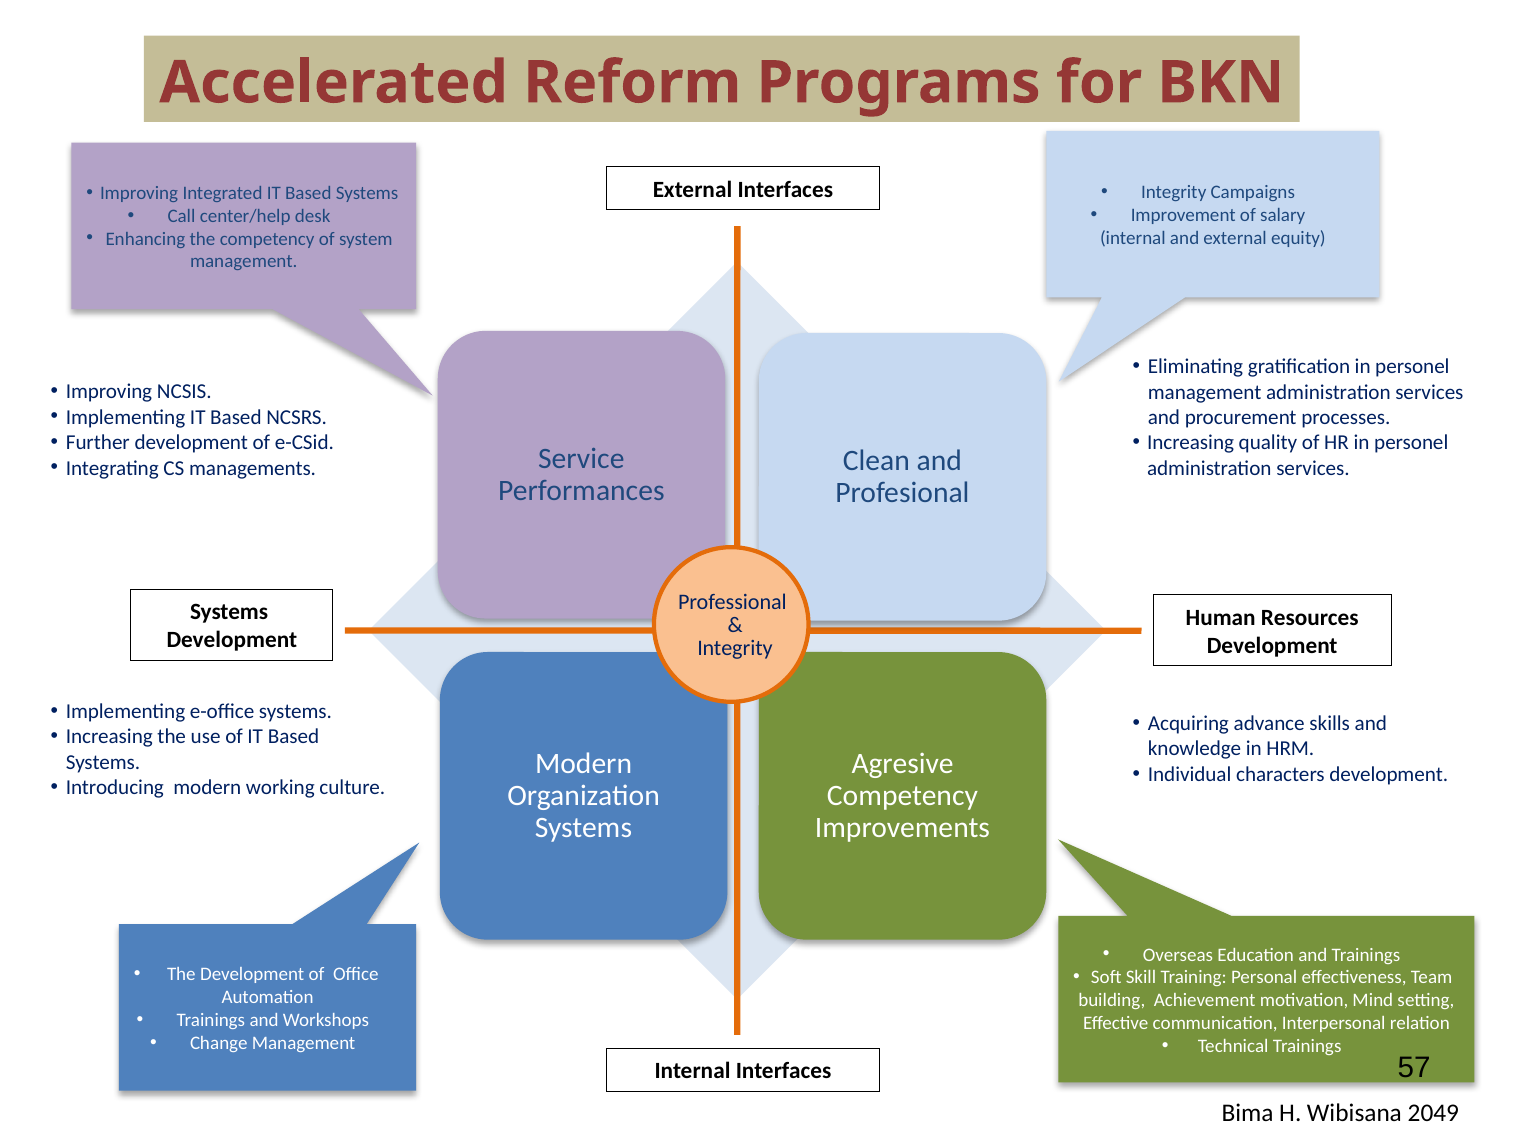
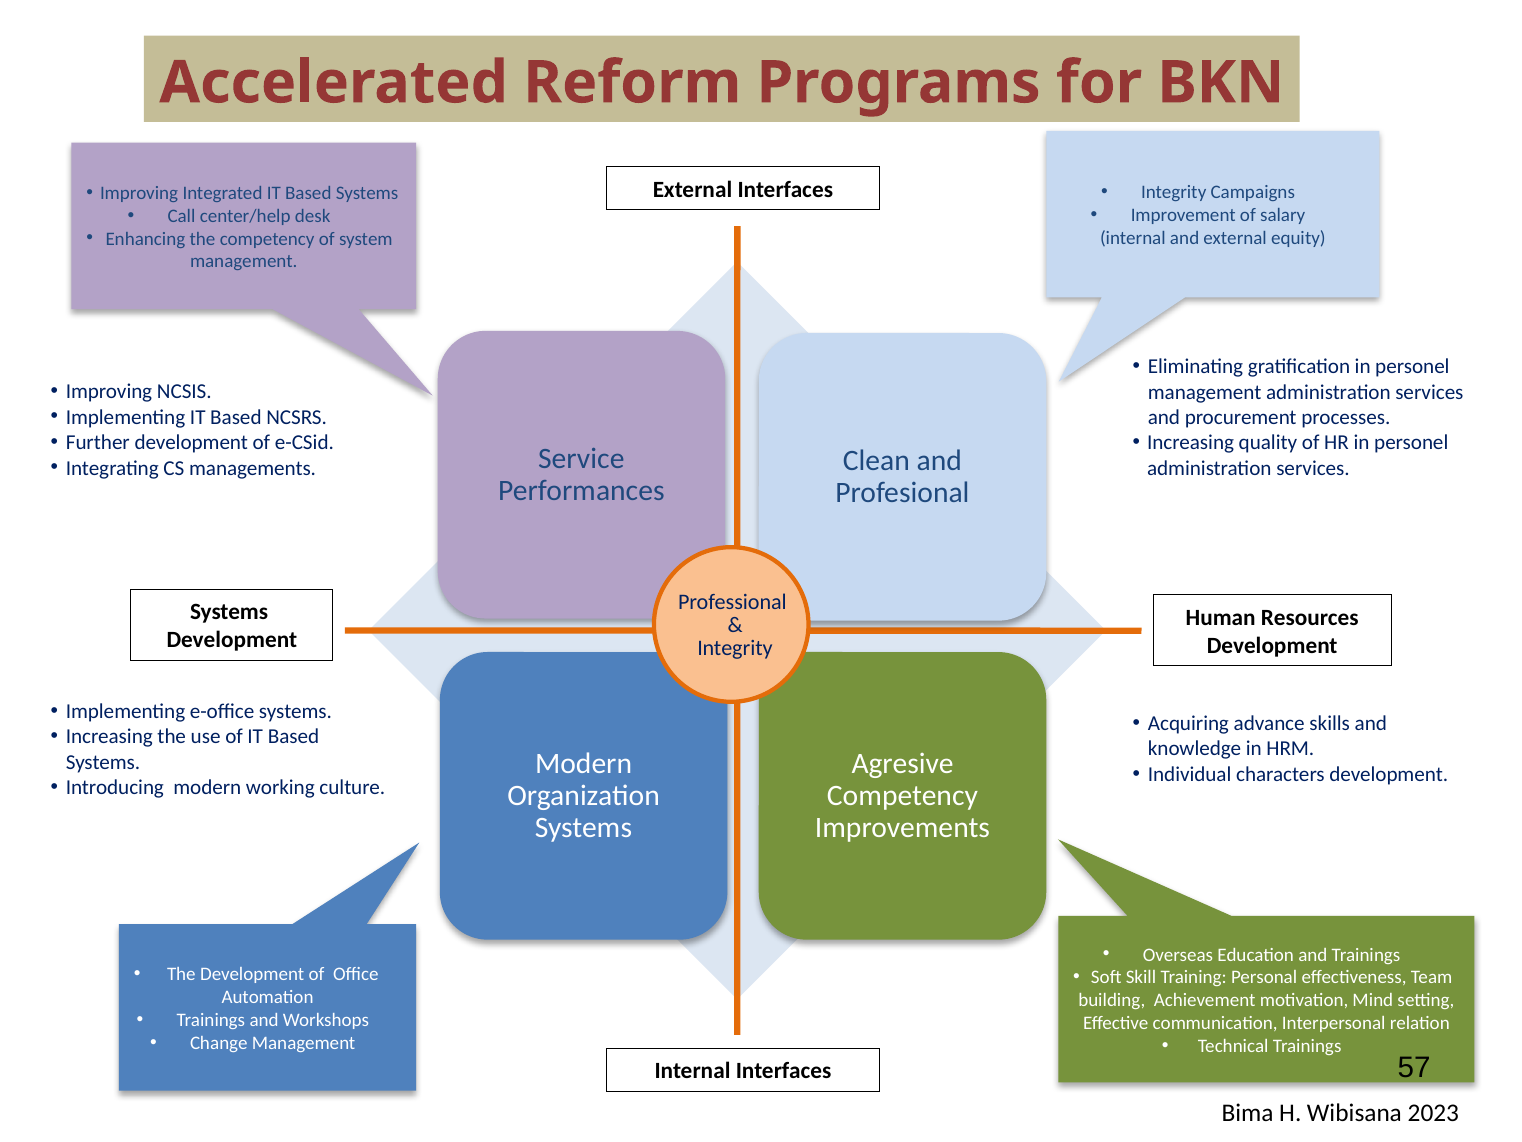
2049: 2049 -> 2023
